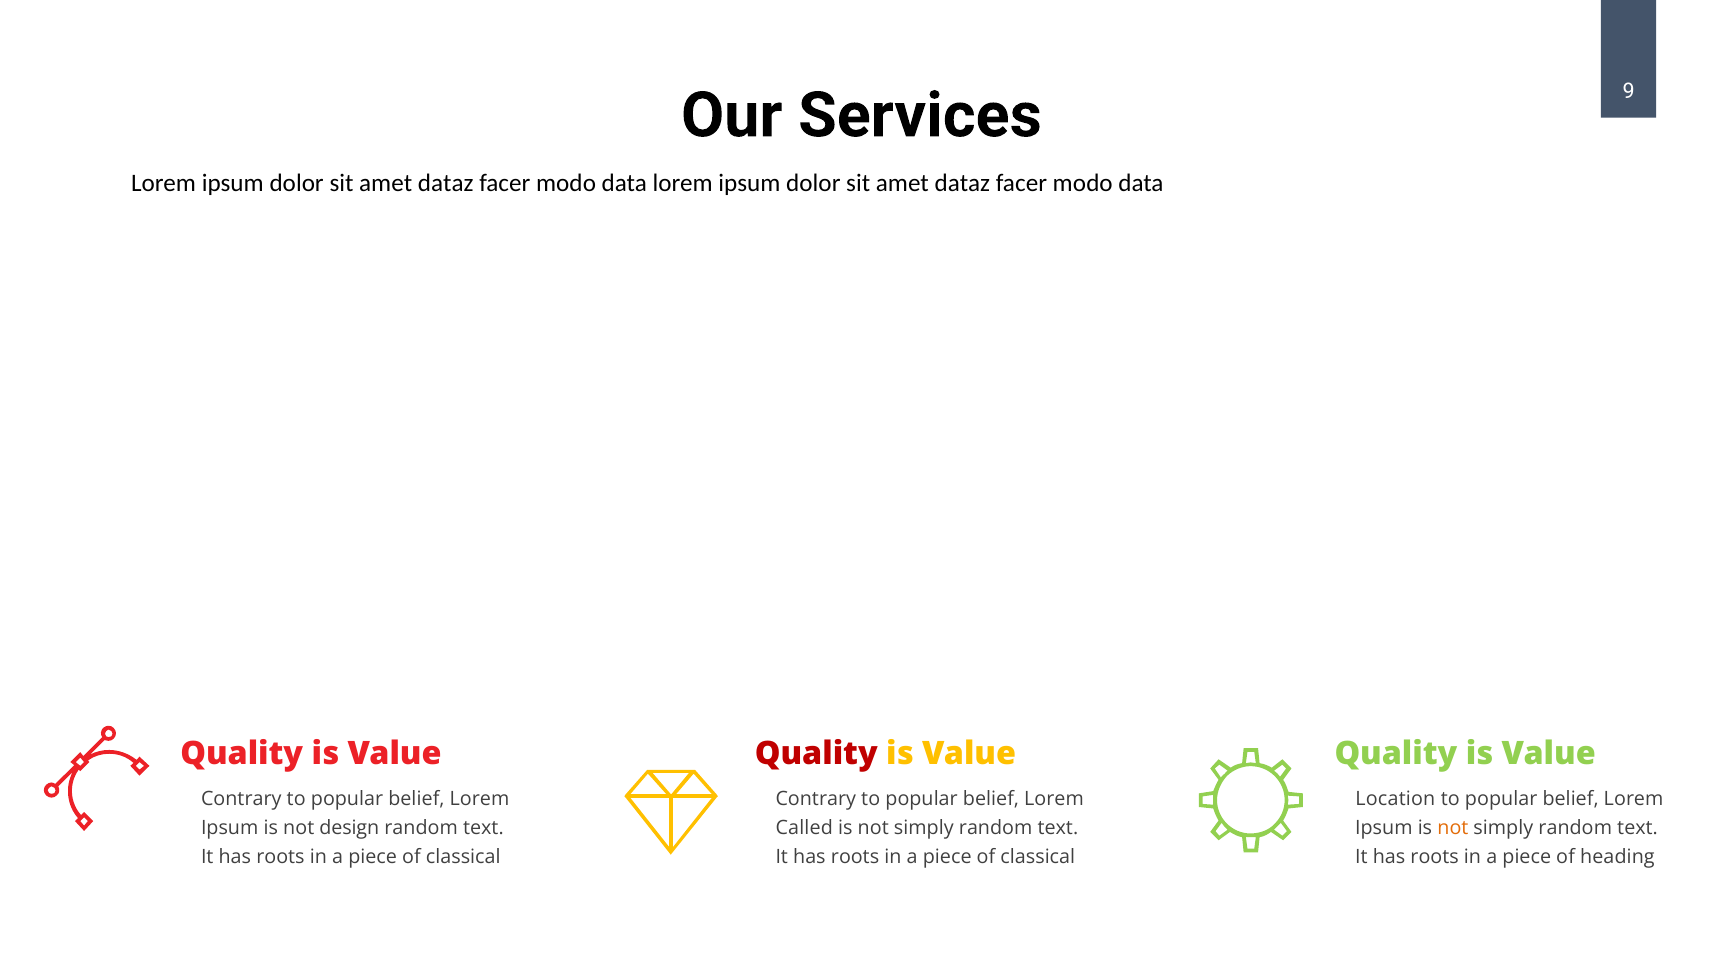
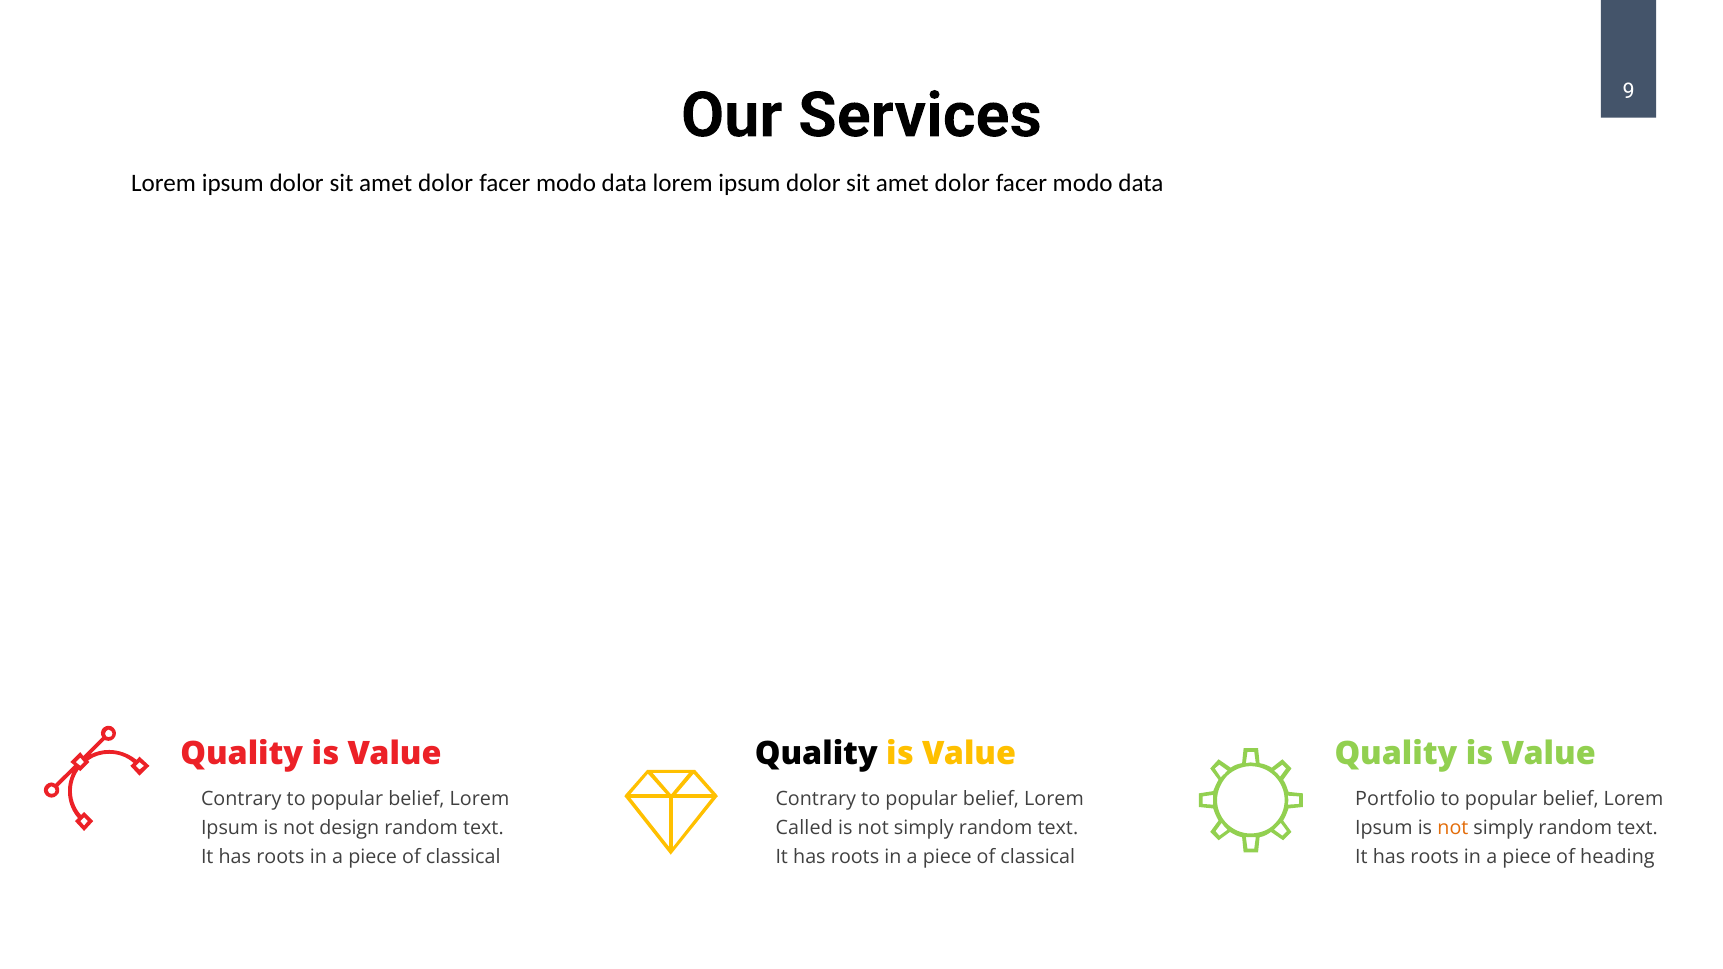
dataz at (446, 184): dataz -> dolor
dataz at (962, 184): dataz -> dolor
Quality at (816, 754) colour: red -> black
Location: Location -> Portfolio
